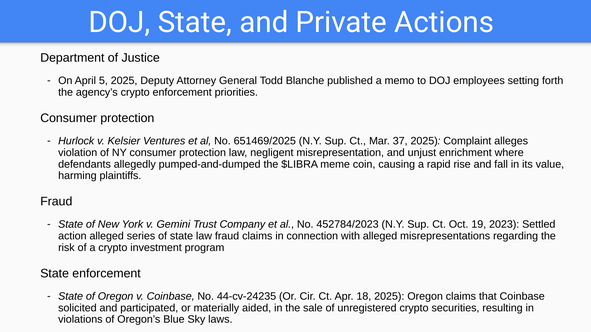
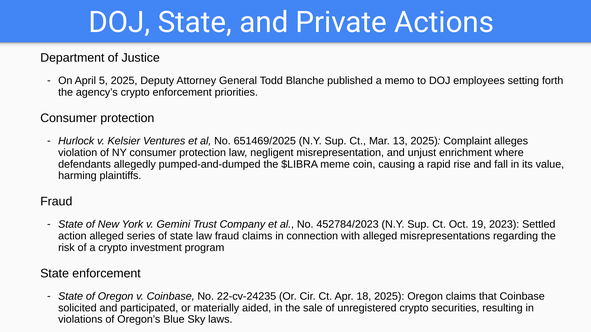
37: 37 -> 13
44-cv-24235: 44-cv-24235 -> 22-cv-24235
